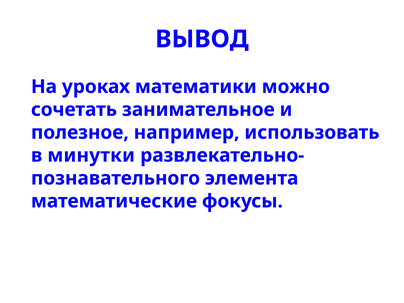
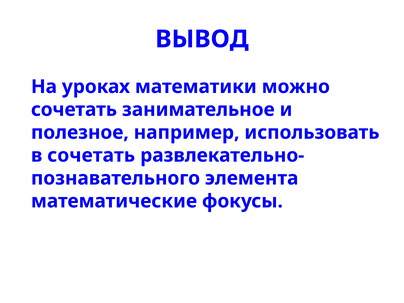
в минутки: минутки -> сочетать
